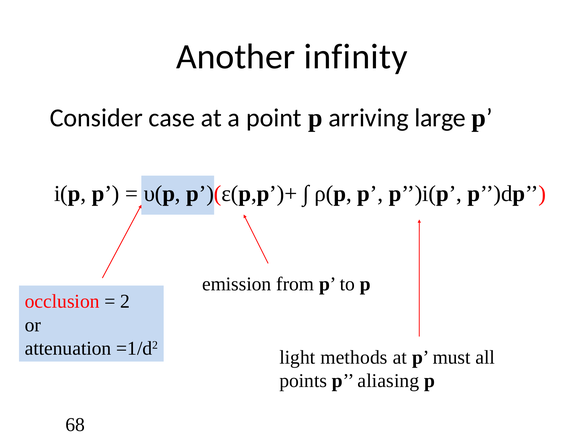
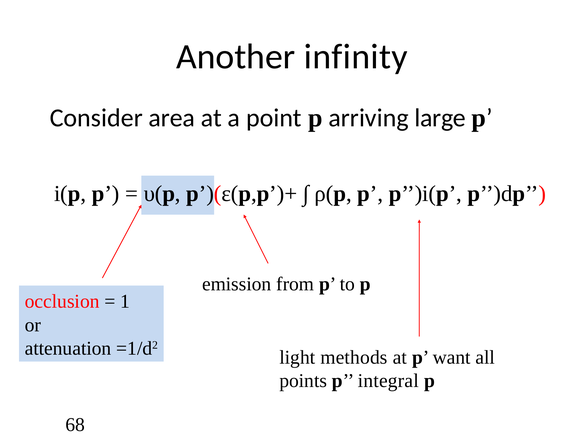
case: case -> area
2: 2 -> 1
must: must -> want
aliasing: aliasing -> integral
